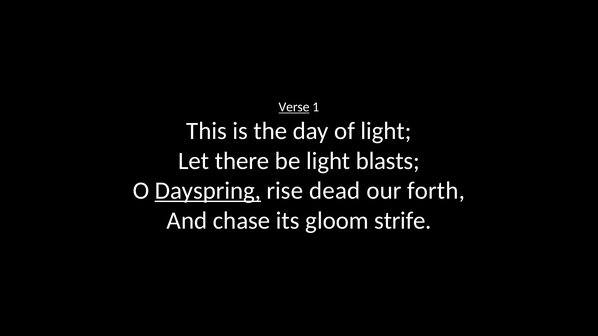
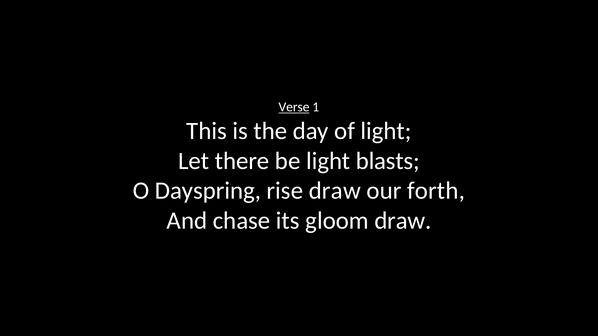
Dayspring underline: present -> none
rise dead: dead -> draw
gloom strife: strife -> draw
